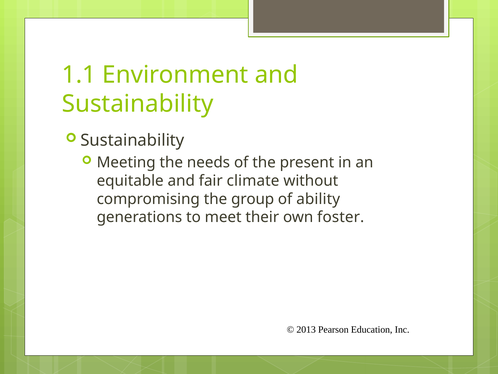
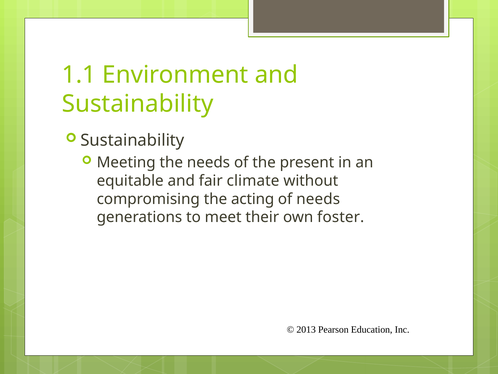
group: group -> acting
of ability: ability -> needs
